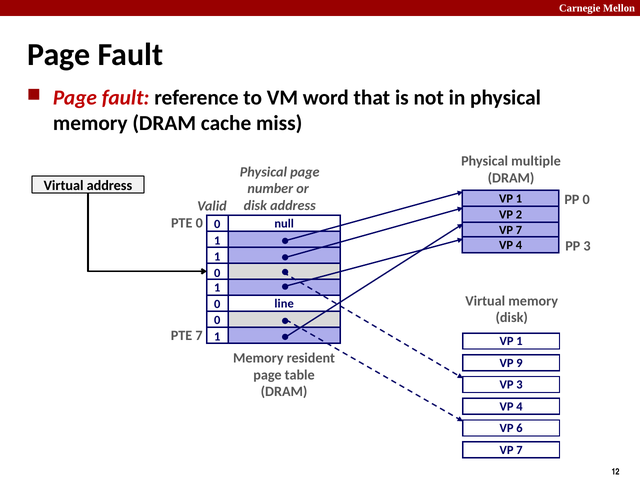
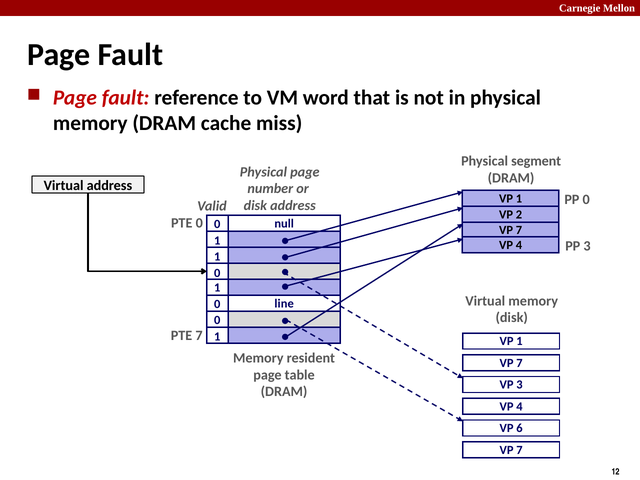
multiple: multiple -> segment
9 at (519, 363): 9 -> 7
